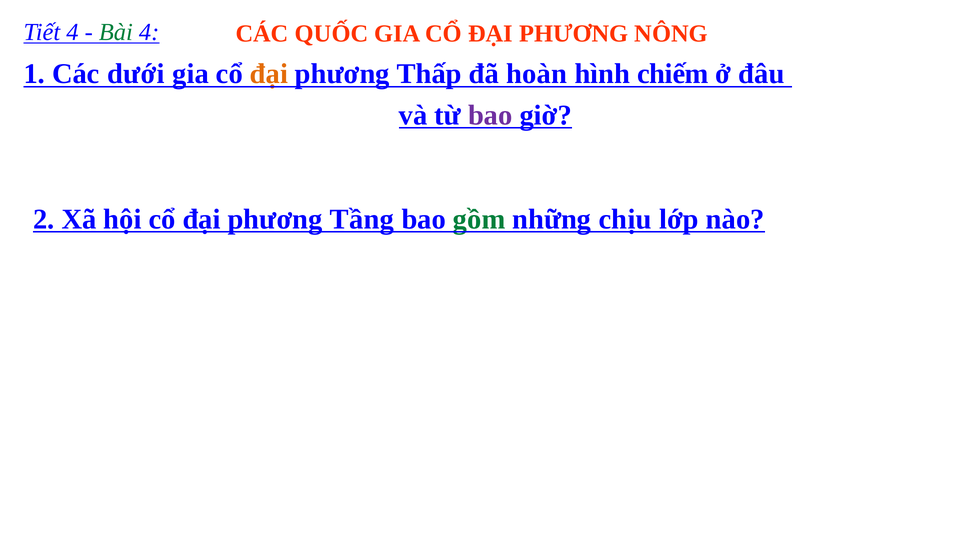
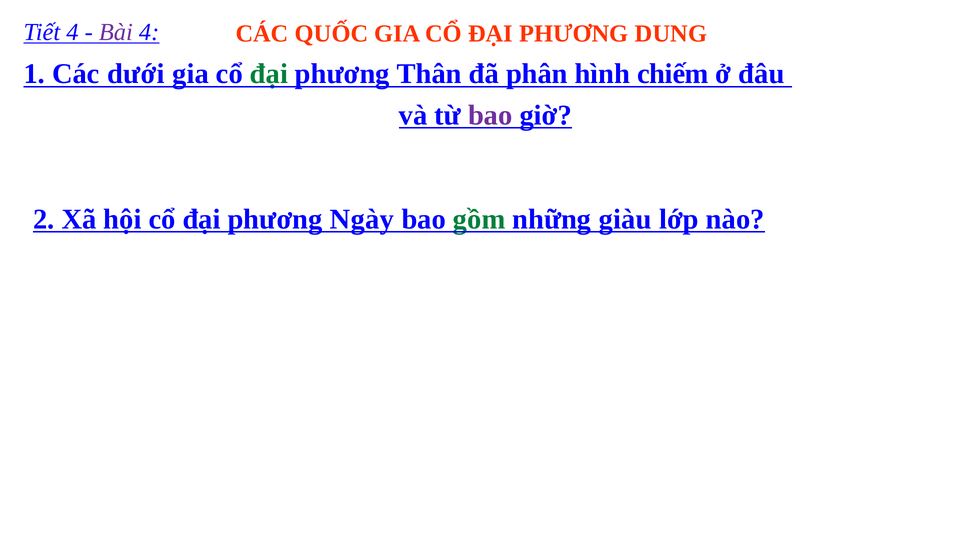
Bài colour: green -> purple
NÔNG: NÔNG -> DUNG
đại at (269, 74) colour: orange -> green
Thấp: Thấp -> Thân
hoàn: hoàn -> phân
Tầng: Tầng -> Ngày
chịu: chịu -> giàu
